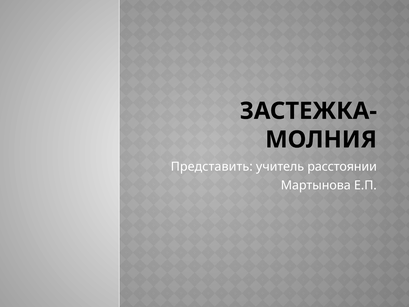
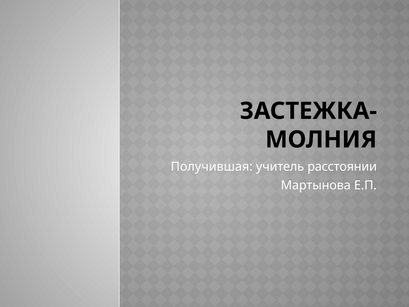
Представить: Представить -> Получившая
